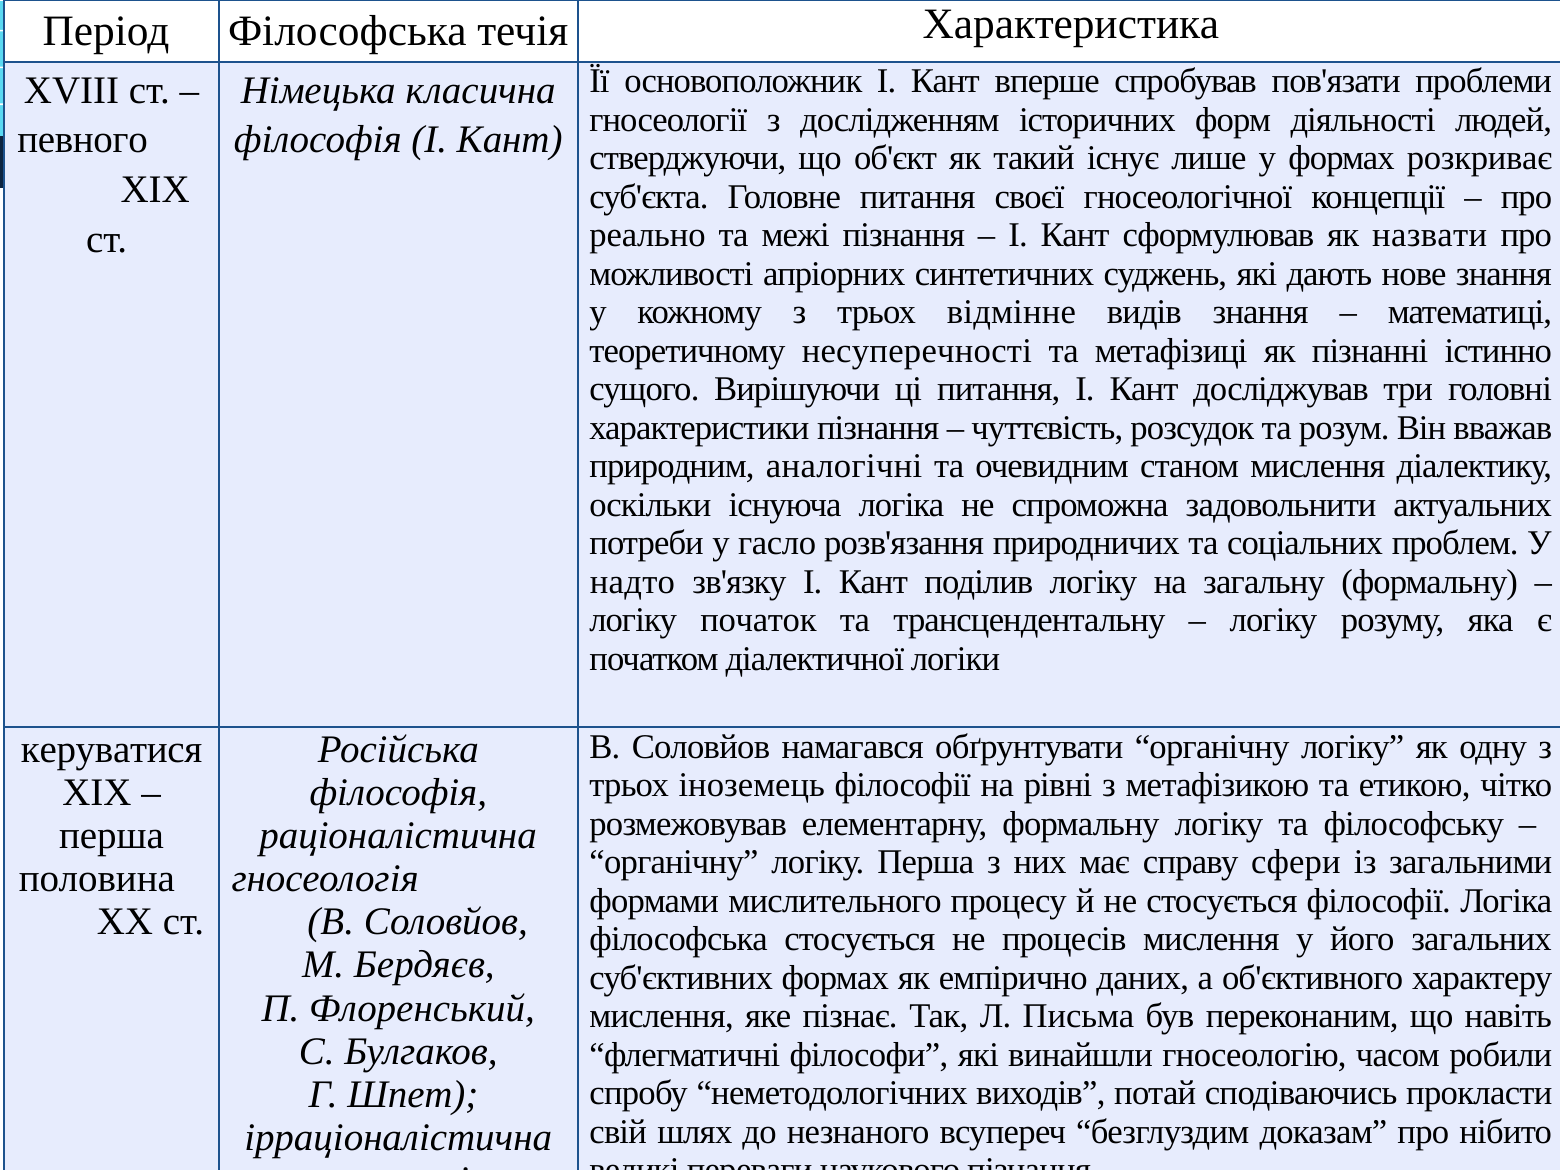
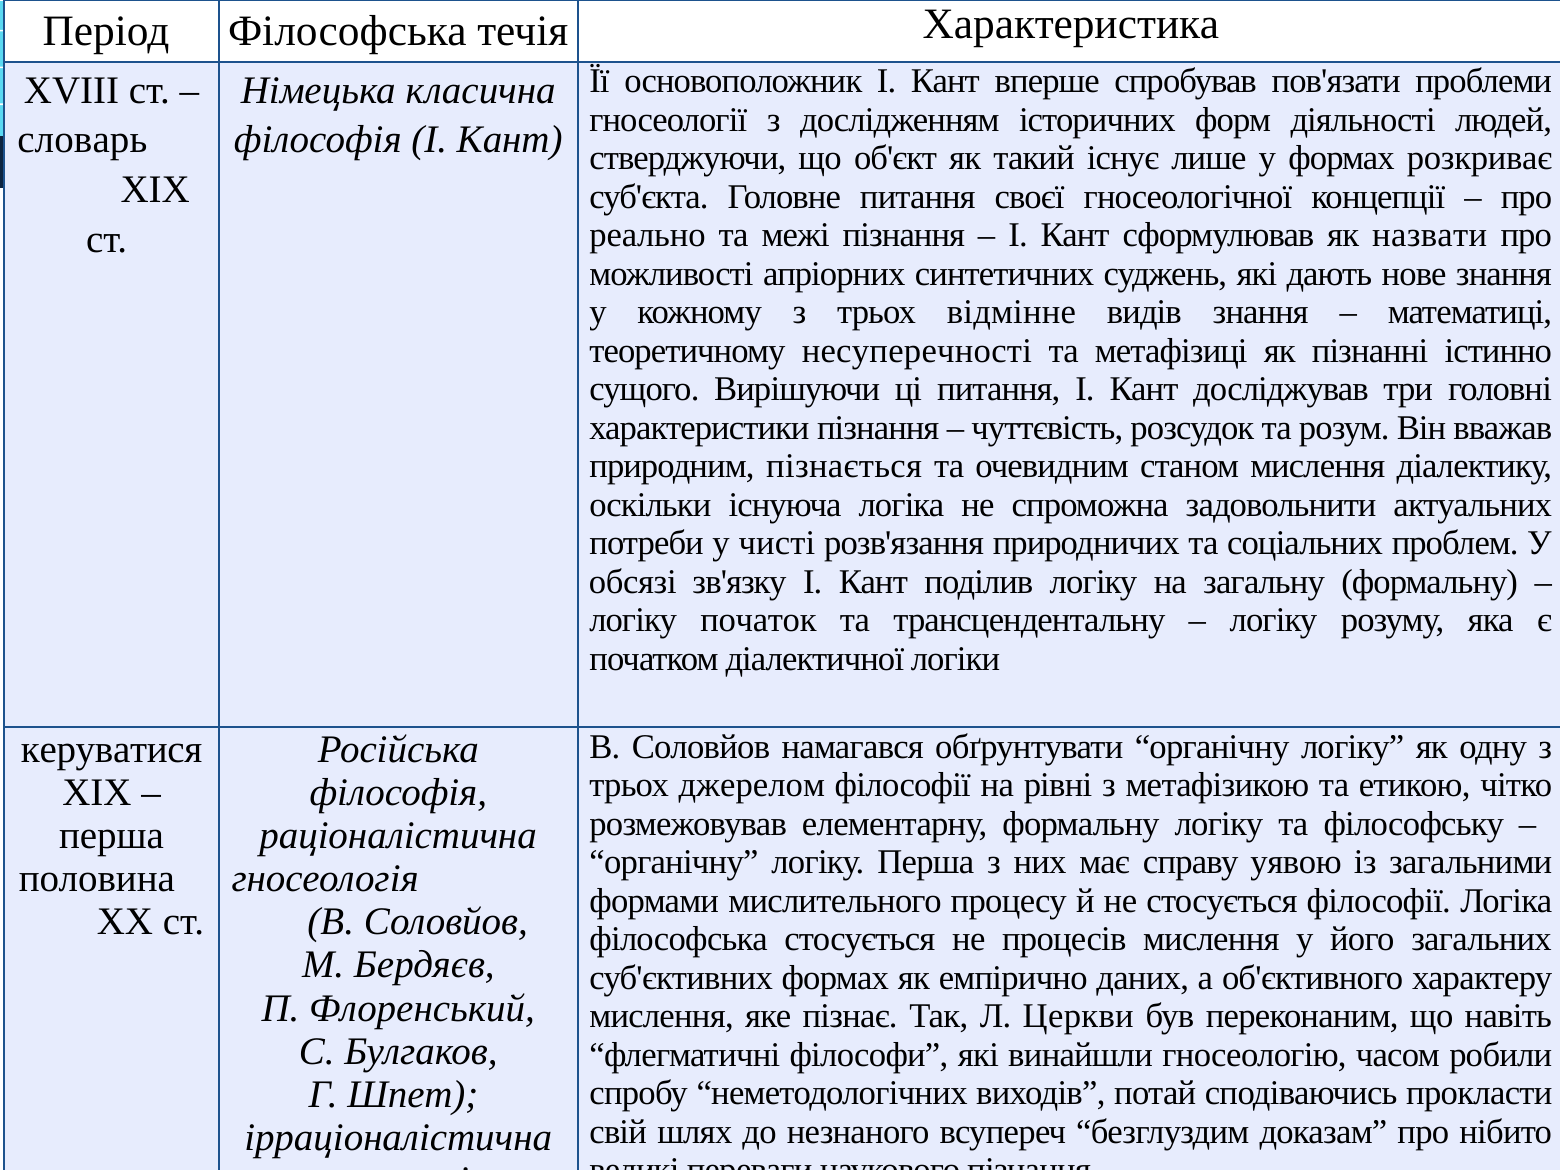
певного: певного -> словарь
аналогічні: аналогічні -> пізнається
гасло: гасло -> чисті
надто: надто -> обсязі
іноземець: іноземець -> джерелом
сфери: сфери -> уявою
Письма: Письма -> Церкви
